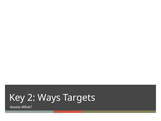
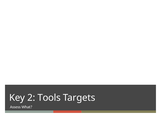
Ways: Ways -> Tools
